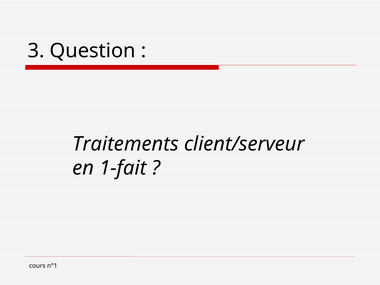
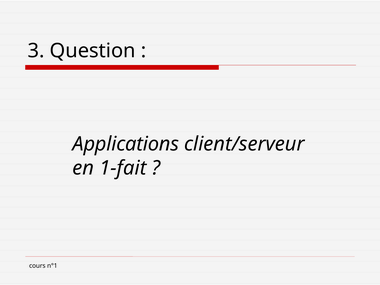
Traitements: Traitements -> Applications
